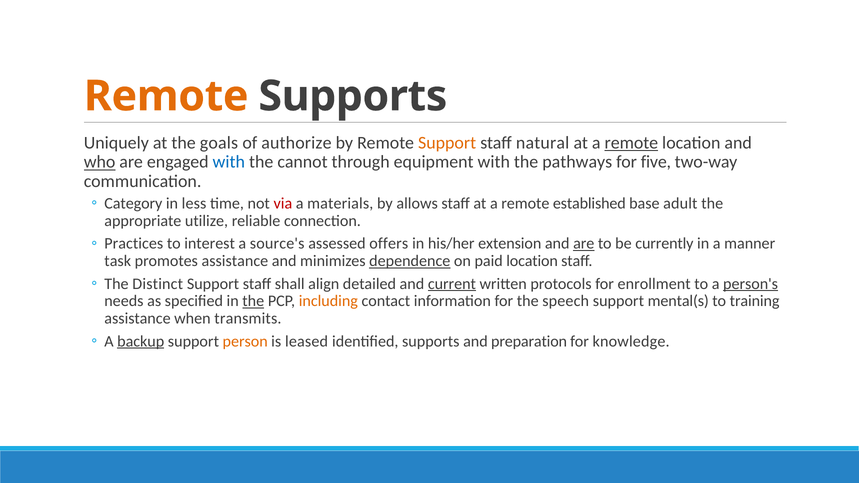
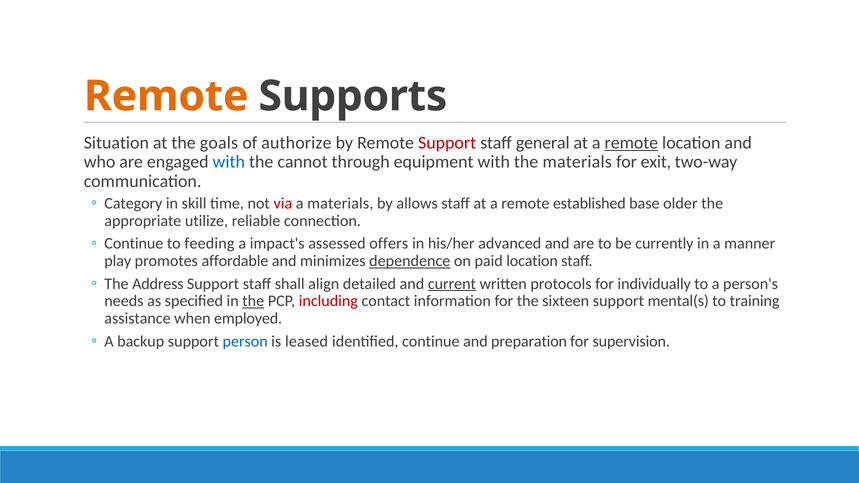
Uniquely: Uniquely -> Situation
Support at (447, 143) colour: orange -> red
natural: natural -> general
who underline: present -> none
the pathways: pathways -> materials
five: five -> exit
less: less -> skill
adult: adult -> older
Practices at (134, 244): Practices -> Continue
interest: interest -> feeding
source's: source's -> impact's
extension: extension -> advanced
are at (584, 244) underline: present -> none
task: task -> play
promotes assistance: assistance -> affordable
Distinct: Distinct -> Address
enrollment: enrollment -> individually
person's underline: present -> none
including colour: orange -> red
speech: speech -> sixteen
transmits: transmits -> employed
backup underline: present -> none
person colour: orange -> blue
identified supports: supports -> continue
knowledge: knowledge -> supervision
